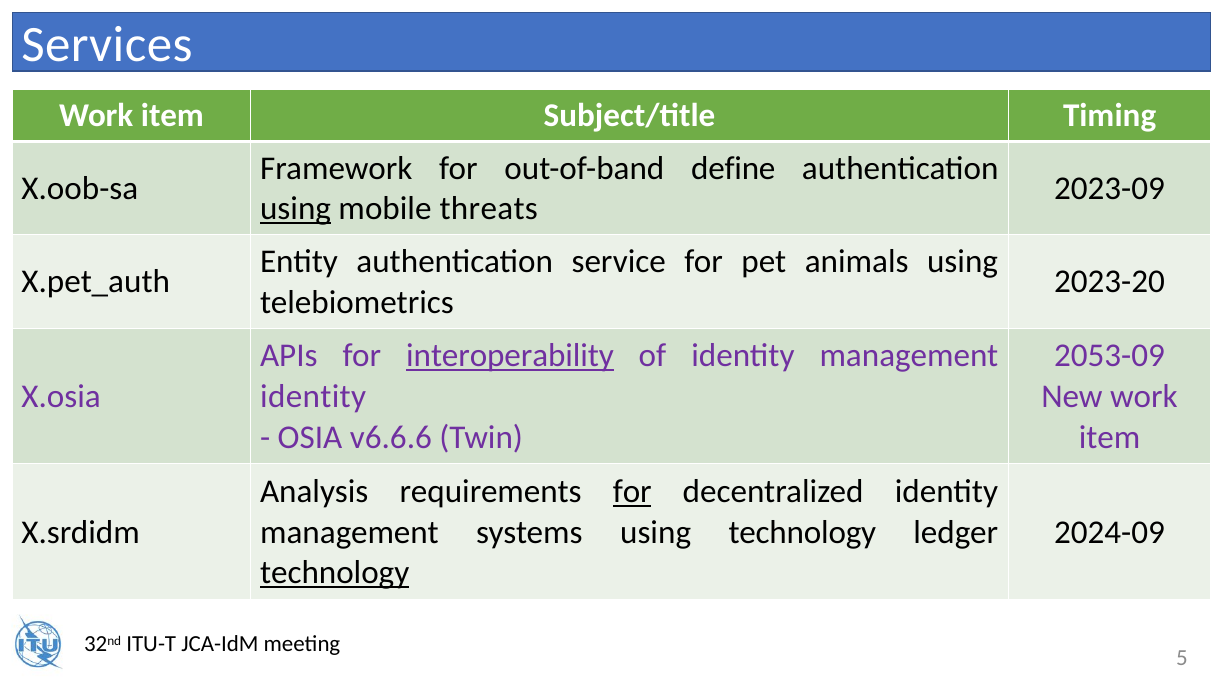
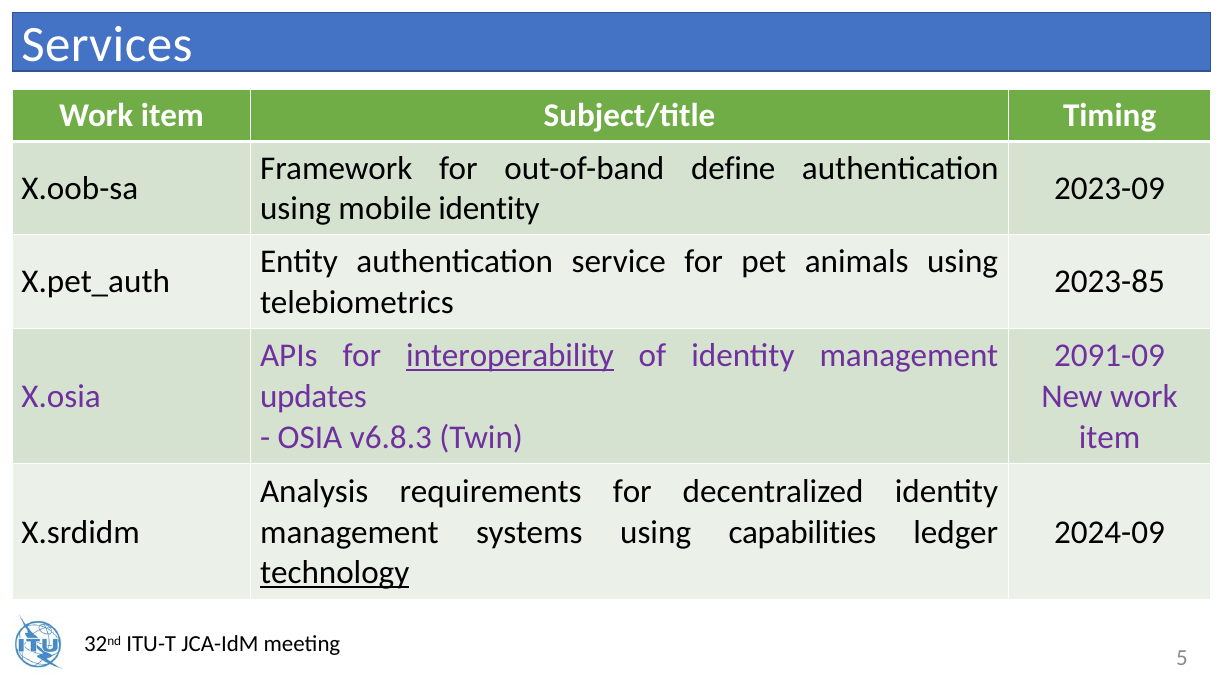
using at (296, 209) underline: present -> none
mobile threats: threats -> identity
2023-20: 2023-20 -> 2023-85
2053-09: 2053-09 -> 2091-09
identity at (313, 396): identity -> updates
v6.6.6: v6.6.6 -> v6.8.3
for at (632, 491) underline: present -> none
using technology: technology -> capabilities
